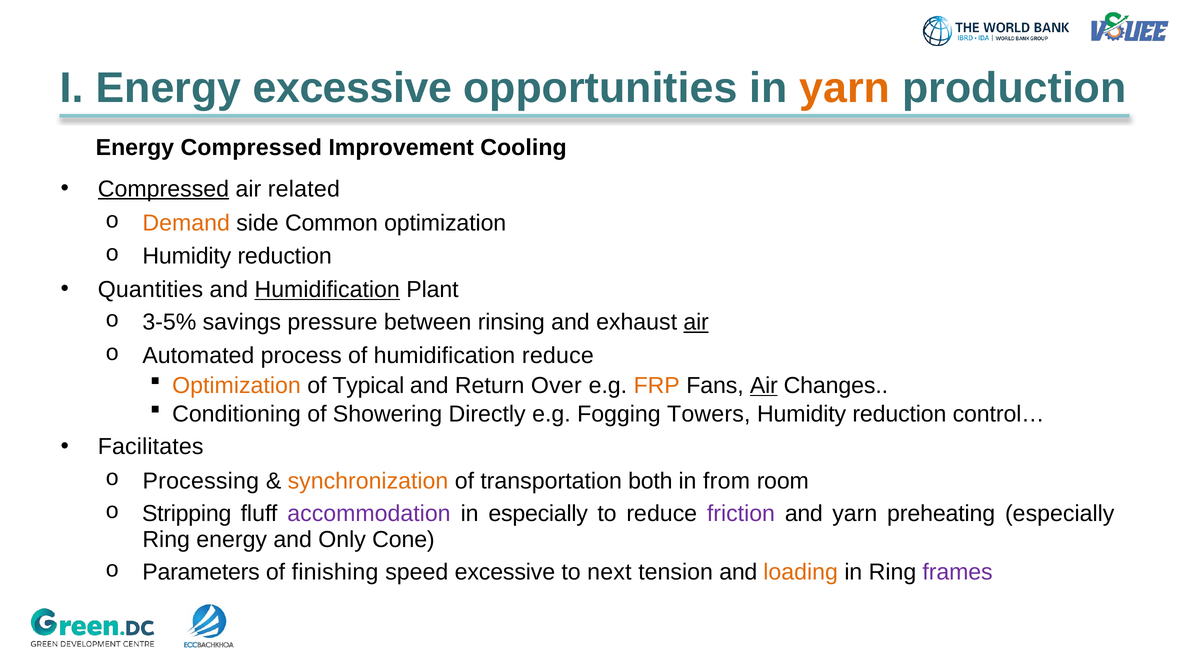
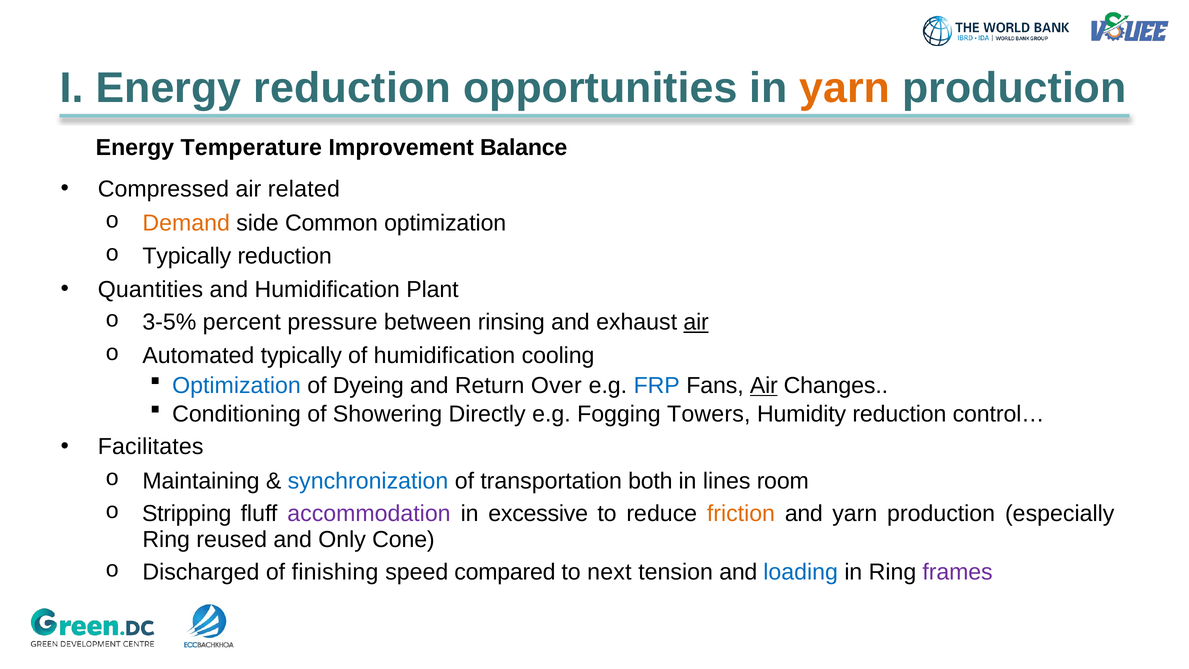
Energy excessive: excessive -> reduction
Energy Compressed: Compressed -> Temperature
Cooling: Cooling -> Balance
Compressed at (163, 189) underline: present -> none
Humidity at (187, 256): Humidity -> Typically
Humidification at (327, 289) underline: present -> none
savings: savings -> percent
Automated process: process -> typically
humidification reduce: reduce -> cooling
Optimization at (236, 385) colour: orange -> blue
Typical: Typical -> Dyeing
FRP colour: orange -> blue
Processing: Processing -> Maintaining
synchronization colour: orange -> blue
from: from -> lines
in especially: especially -> excessive
friction colour: purple -> orange
and yarn preheating: preheating -> production
Ring energy: energy -> reused
Parameters: Parameters -> Discharged
speed excessive: excessive -> compared
loading colour: orange -> blue
